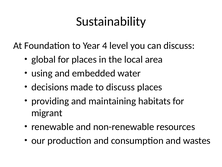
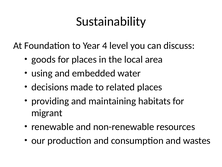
global: global -> goods
to discuss: discuss -> related
